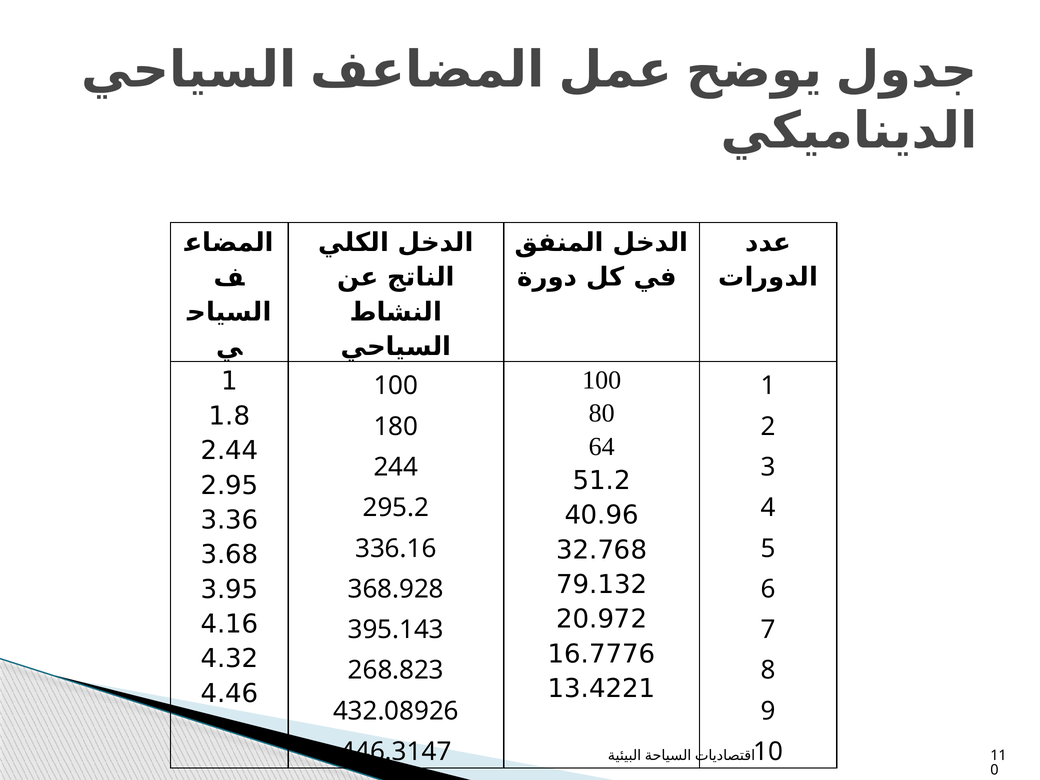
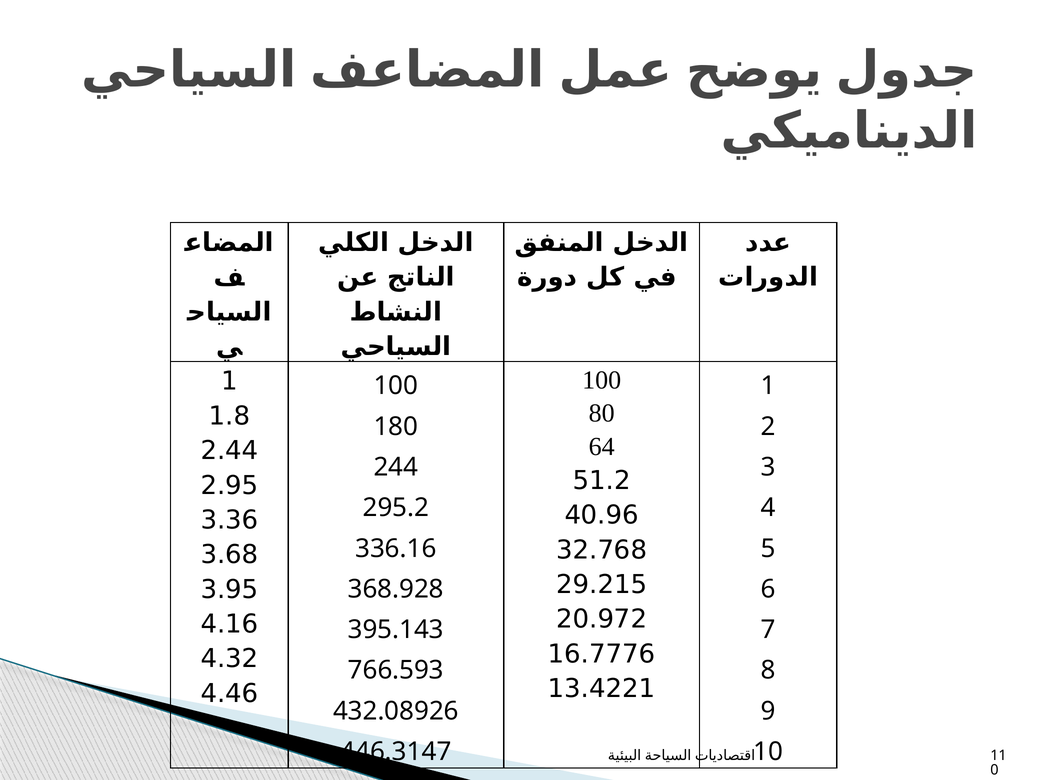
79.132: 79.132 -> 29.215
268.823: 268.823 -> 766.593
